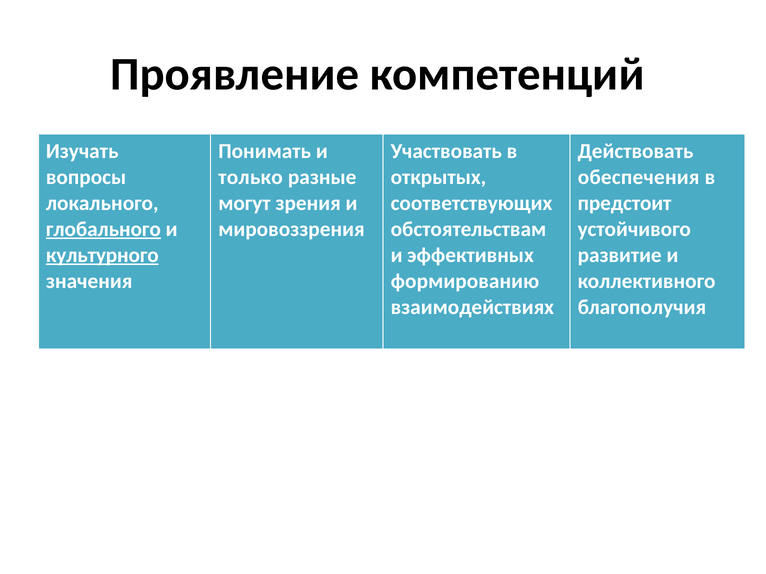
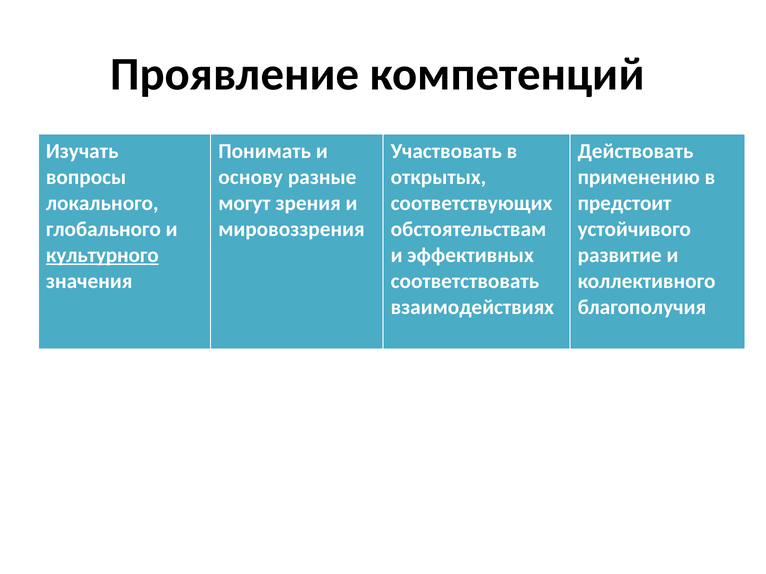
только: только -> основу
обеспечения: обеспечения -> применению
глобального underline: present -> none
формированию: формированию -> соответствовать
